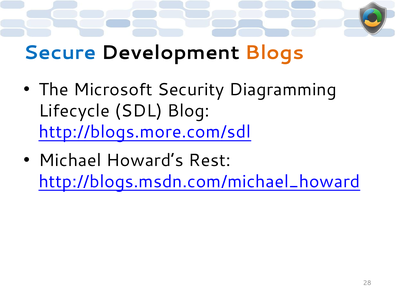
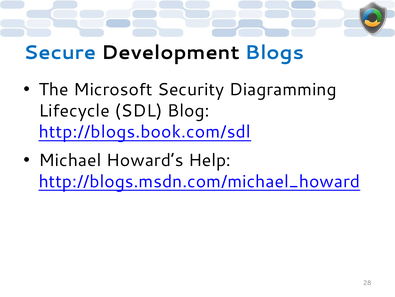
Blogs colour: orange -> blue
http://blogs.more.com/sdl: http://blogs.more.com/sdl -> http://blogs.book.com/sdl
Rest: Rest -> Help
